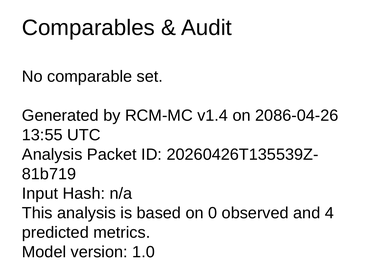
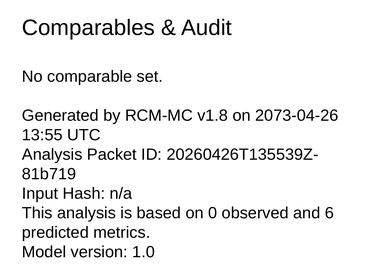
v1.4: v1.4 -> v1.8
2086-04-26: 2086-04-26 -> 2073-04-26
4: 4 -> 6
